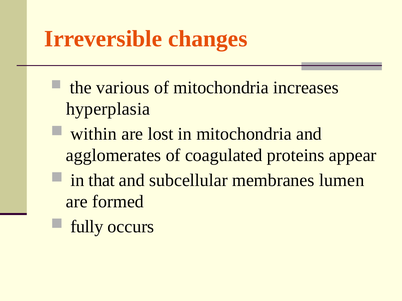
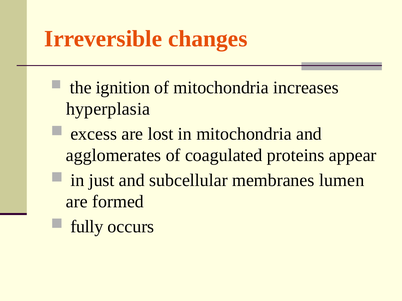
various: various -> ignition
within: within -> excess
that: that -> just
